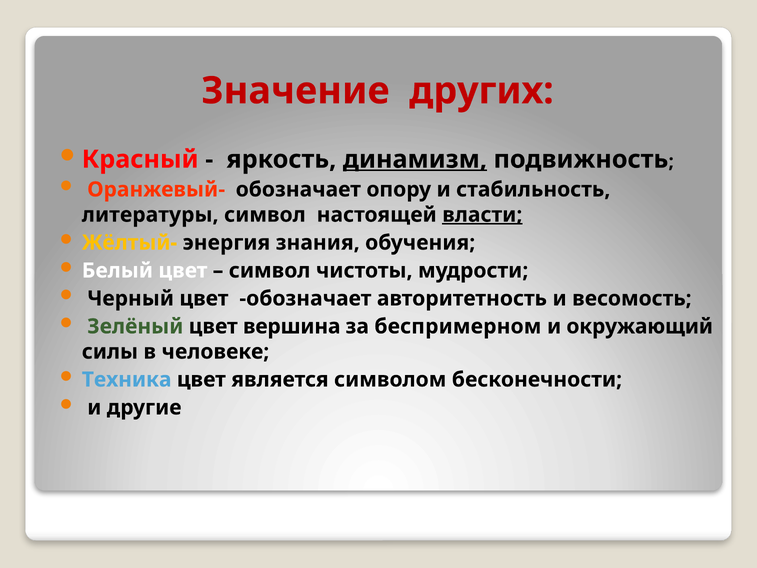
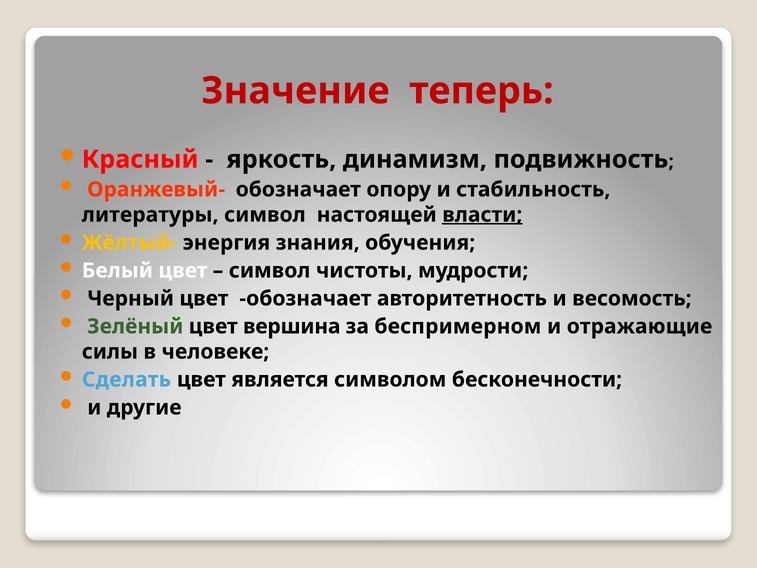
других: других -> теперь
динамизм underline: present -> none
окружающий: окружающий -> отражающие
Техника: Техника -> Сделать
